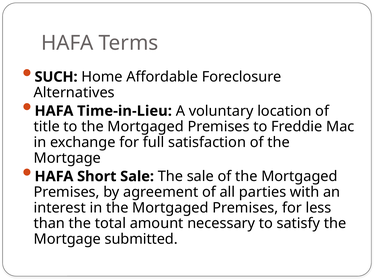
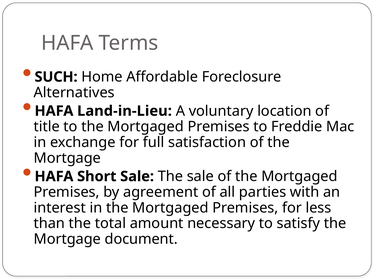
Time-in-Lieu: Time-in-Lieu -> Land-in-Lieu
submitted: submitted -> document
